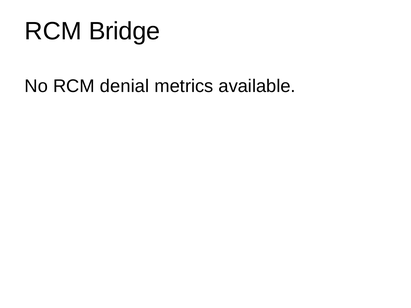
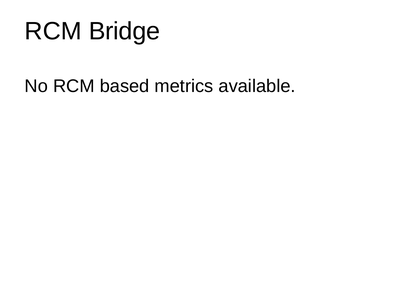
denial: denial -> based
